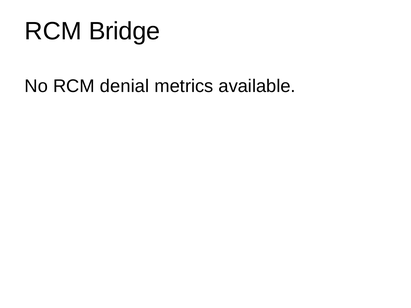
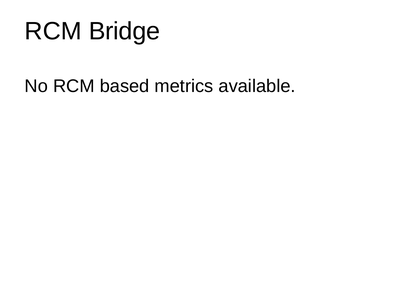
denial: denial -> based
